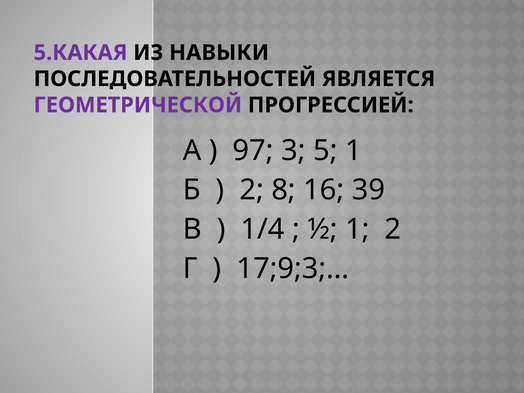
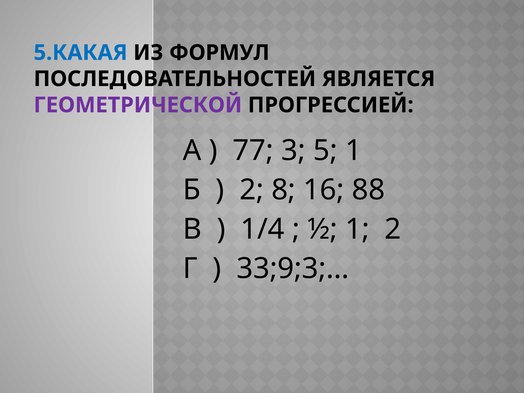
5.КАКАЯ colour: purple -> blue
НАВЫКИ: НАВЫКИ -> ФОРМУЛ
97: 97 -> 77
39: 39 -> 88
17;9;3;…: 17;9;3;… -> 33;9;3;…
